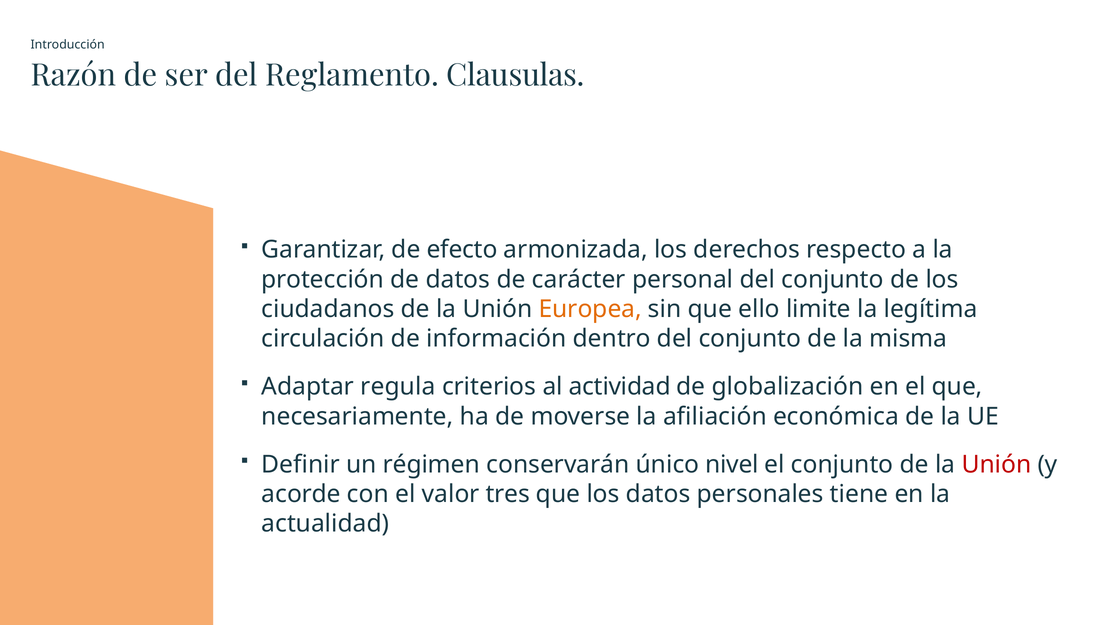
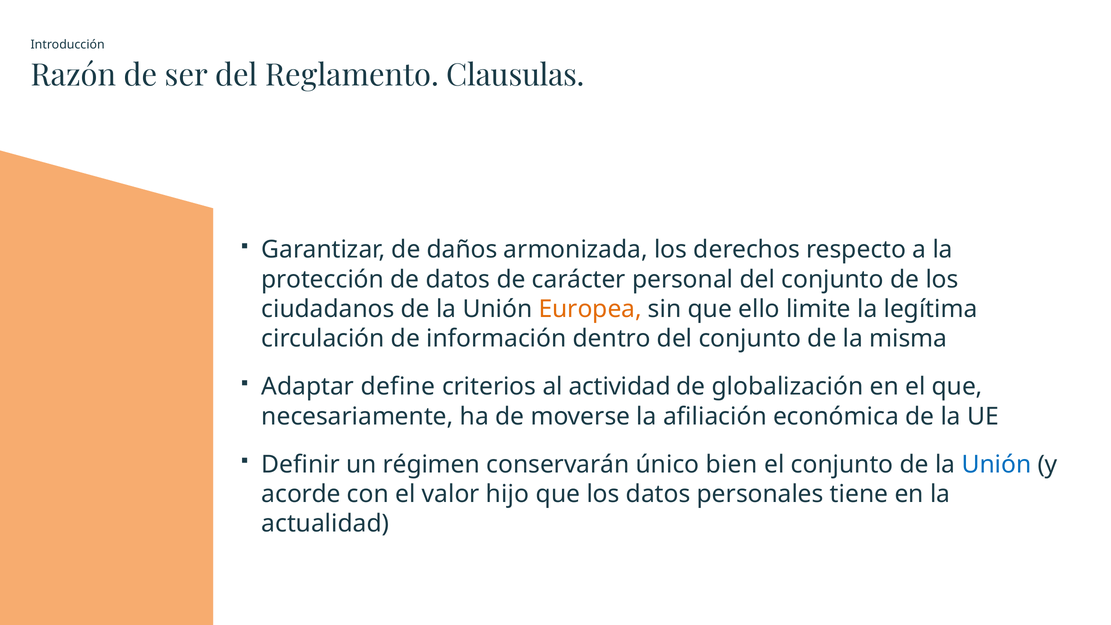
efecto: efecto -> daños
regula: regula -> define
nivel: nivel -> bien
Unión at (996, 465) colour: red -> blue
tres: tres -> hijo
